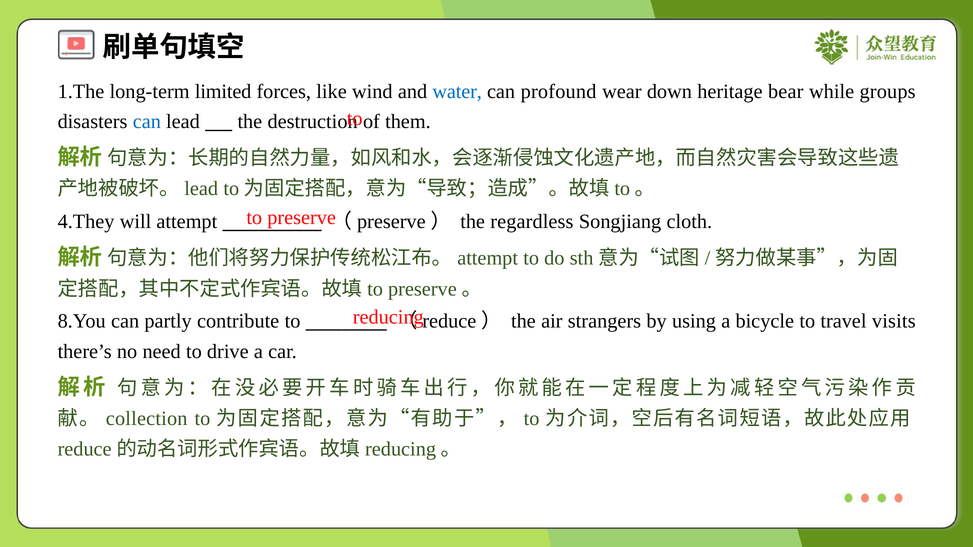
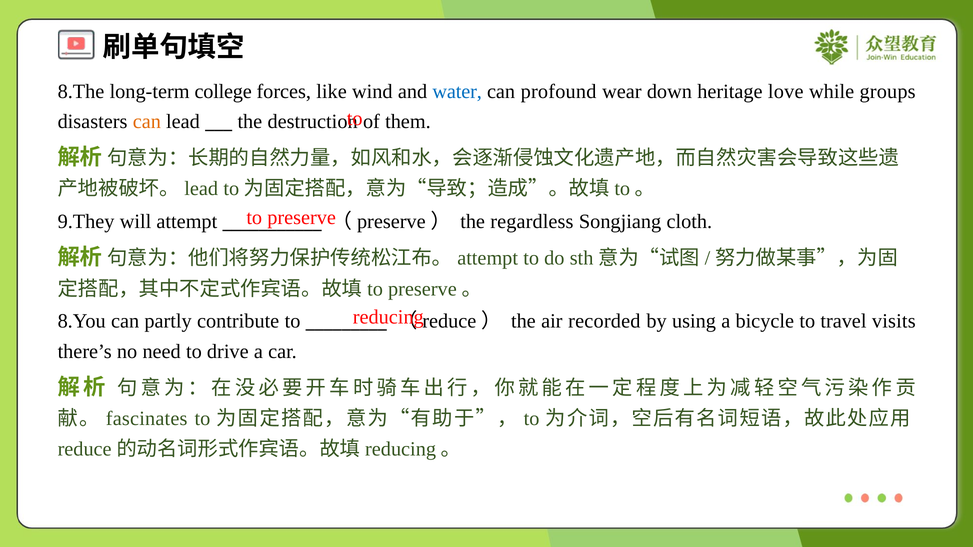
1.The: 1.The -> 8.The
limited: limited -> college
bear: bear -> love
can at (147, 122) colour: blue -> orange
4.They: 4.They -> 9.They
strangers: strangers -> recorded
collection: collection -> fascinates
